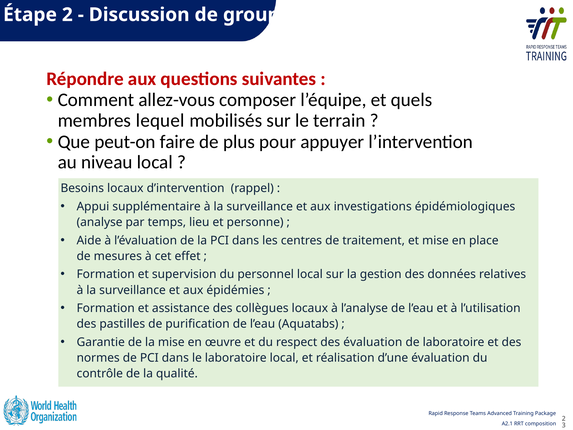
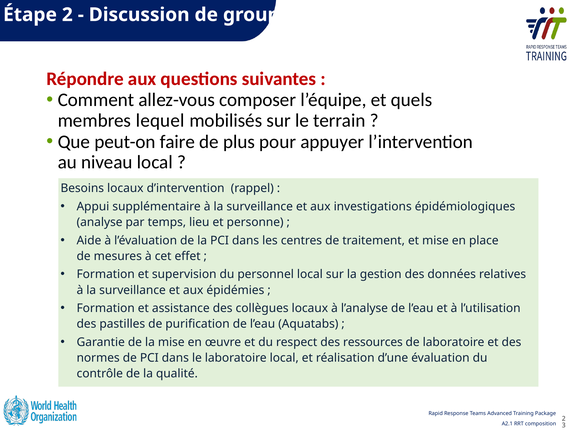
des évaluation: évaluation -> ressources
